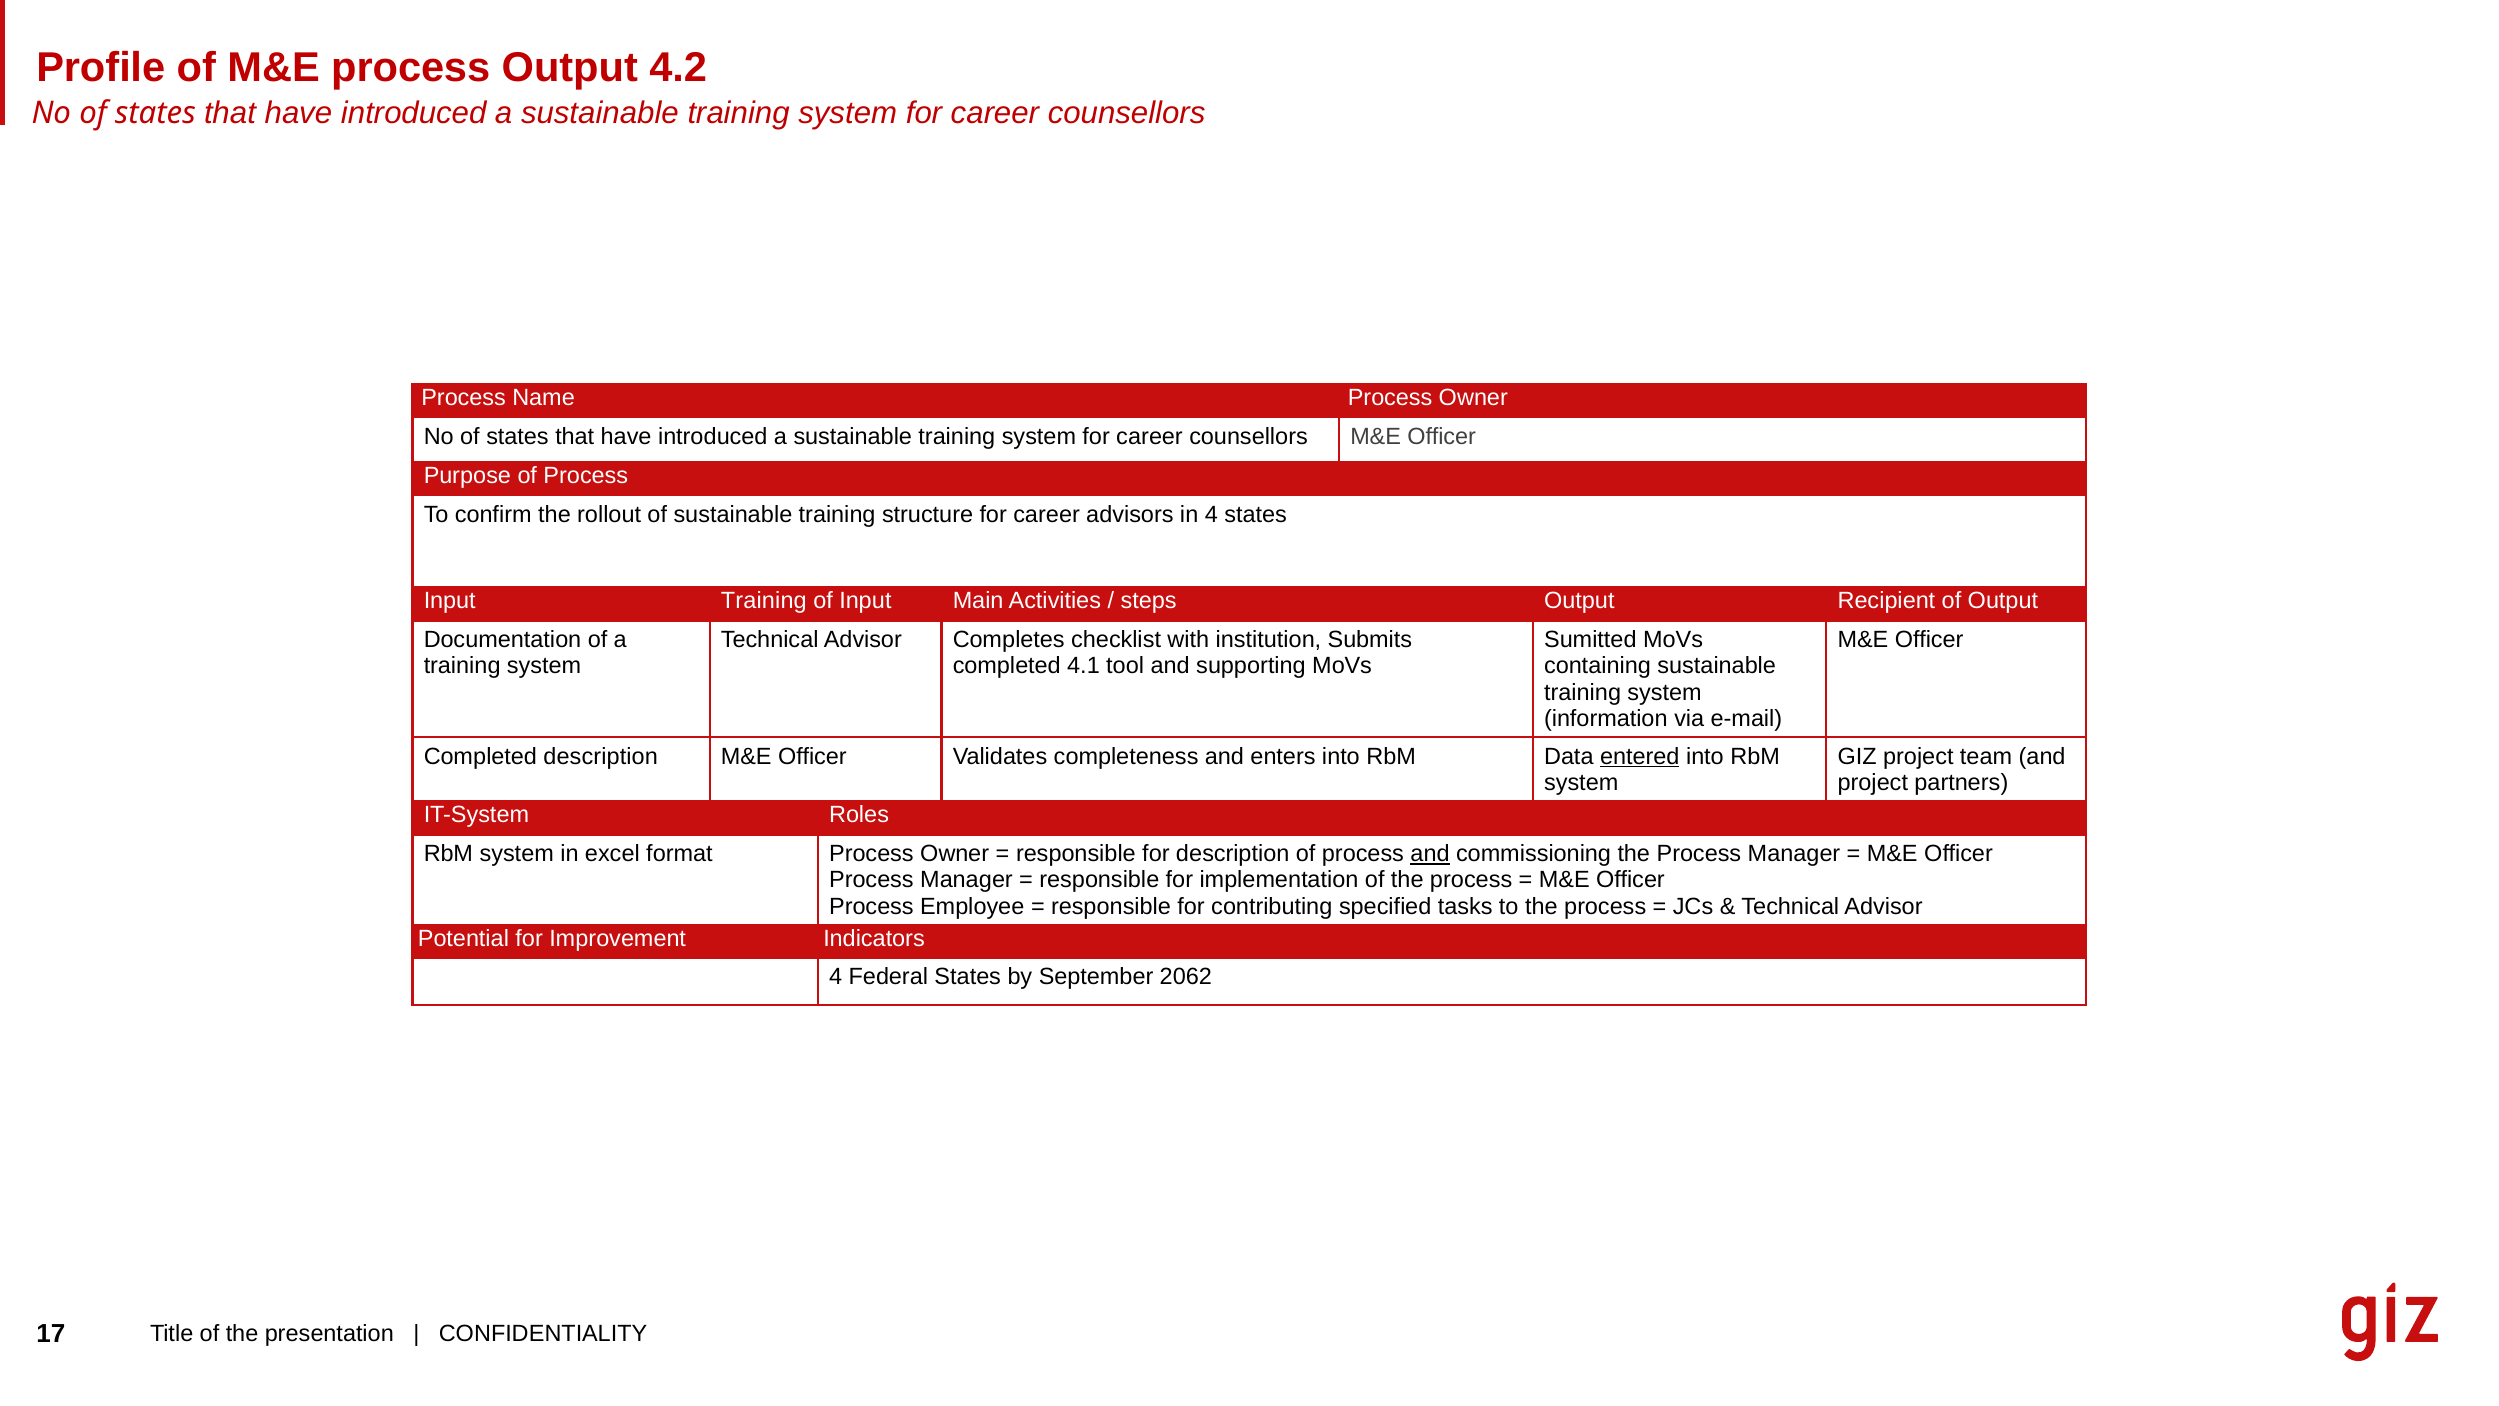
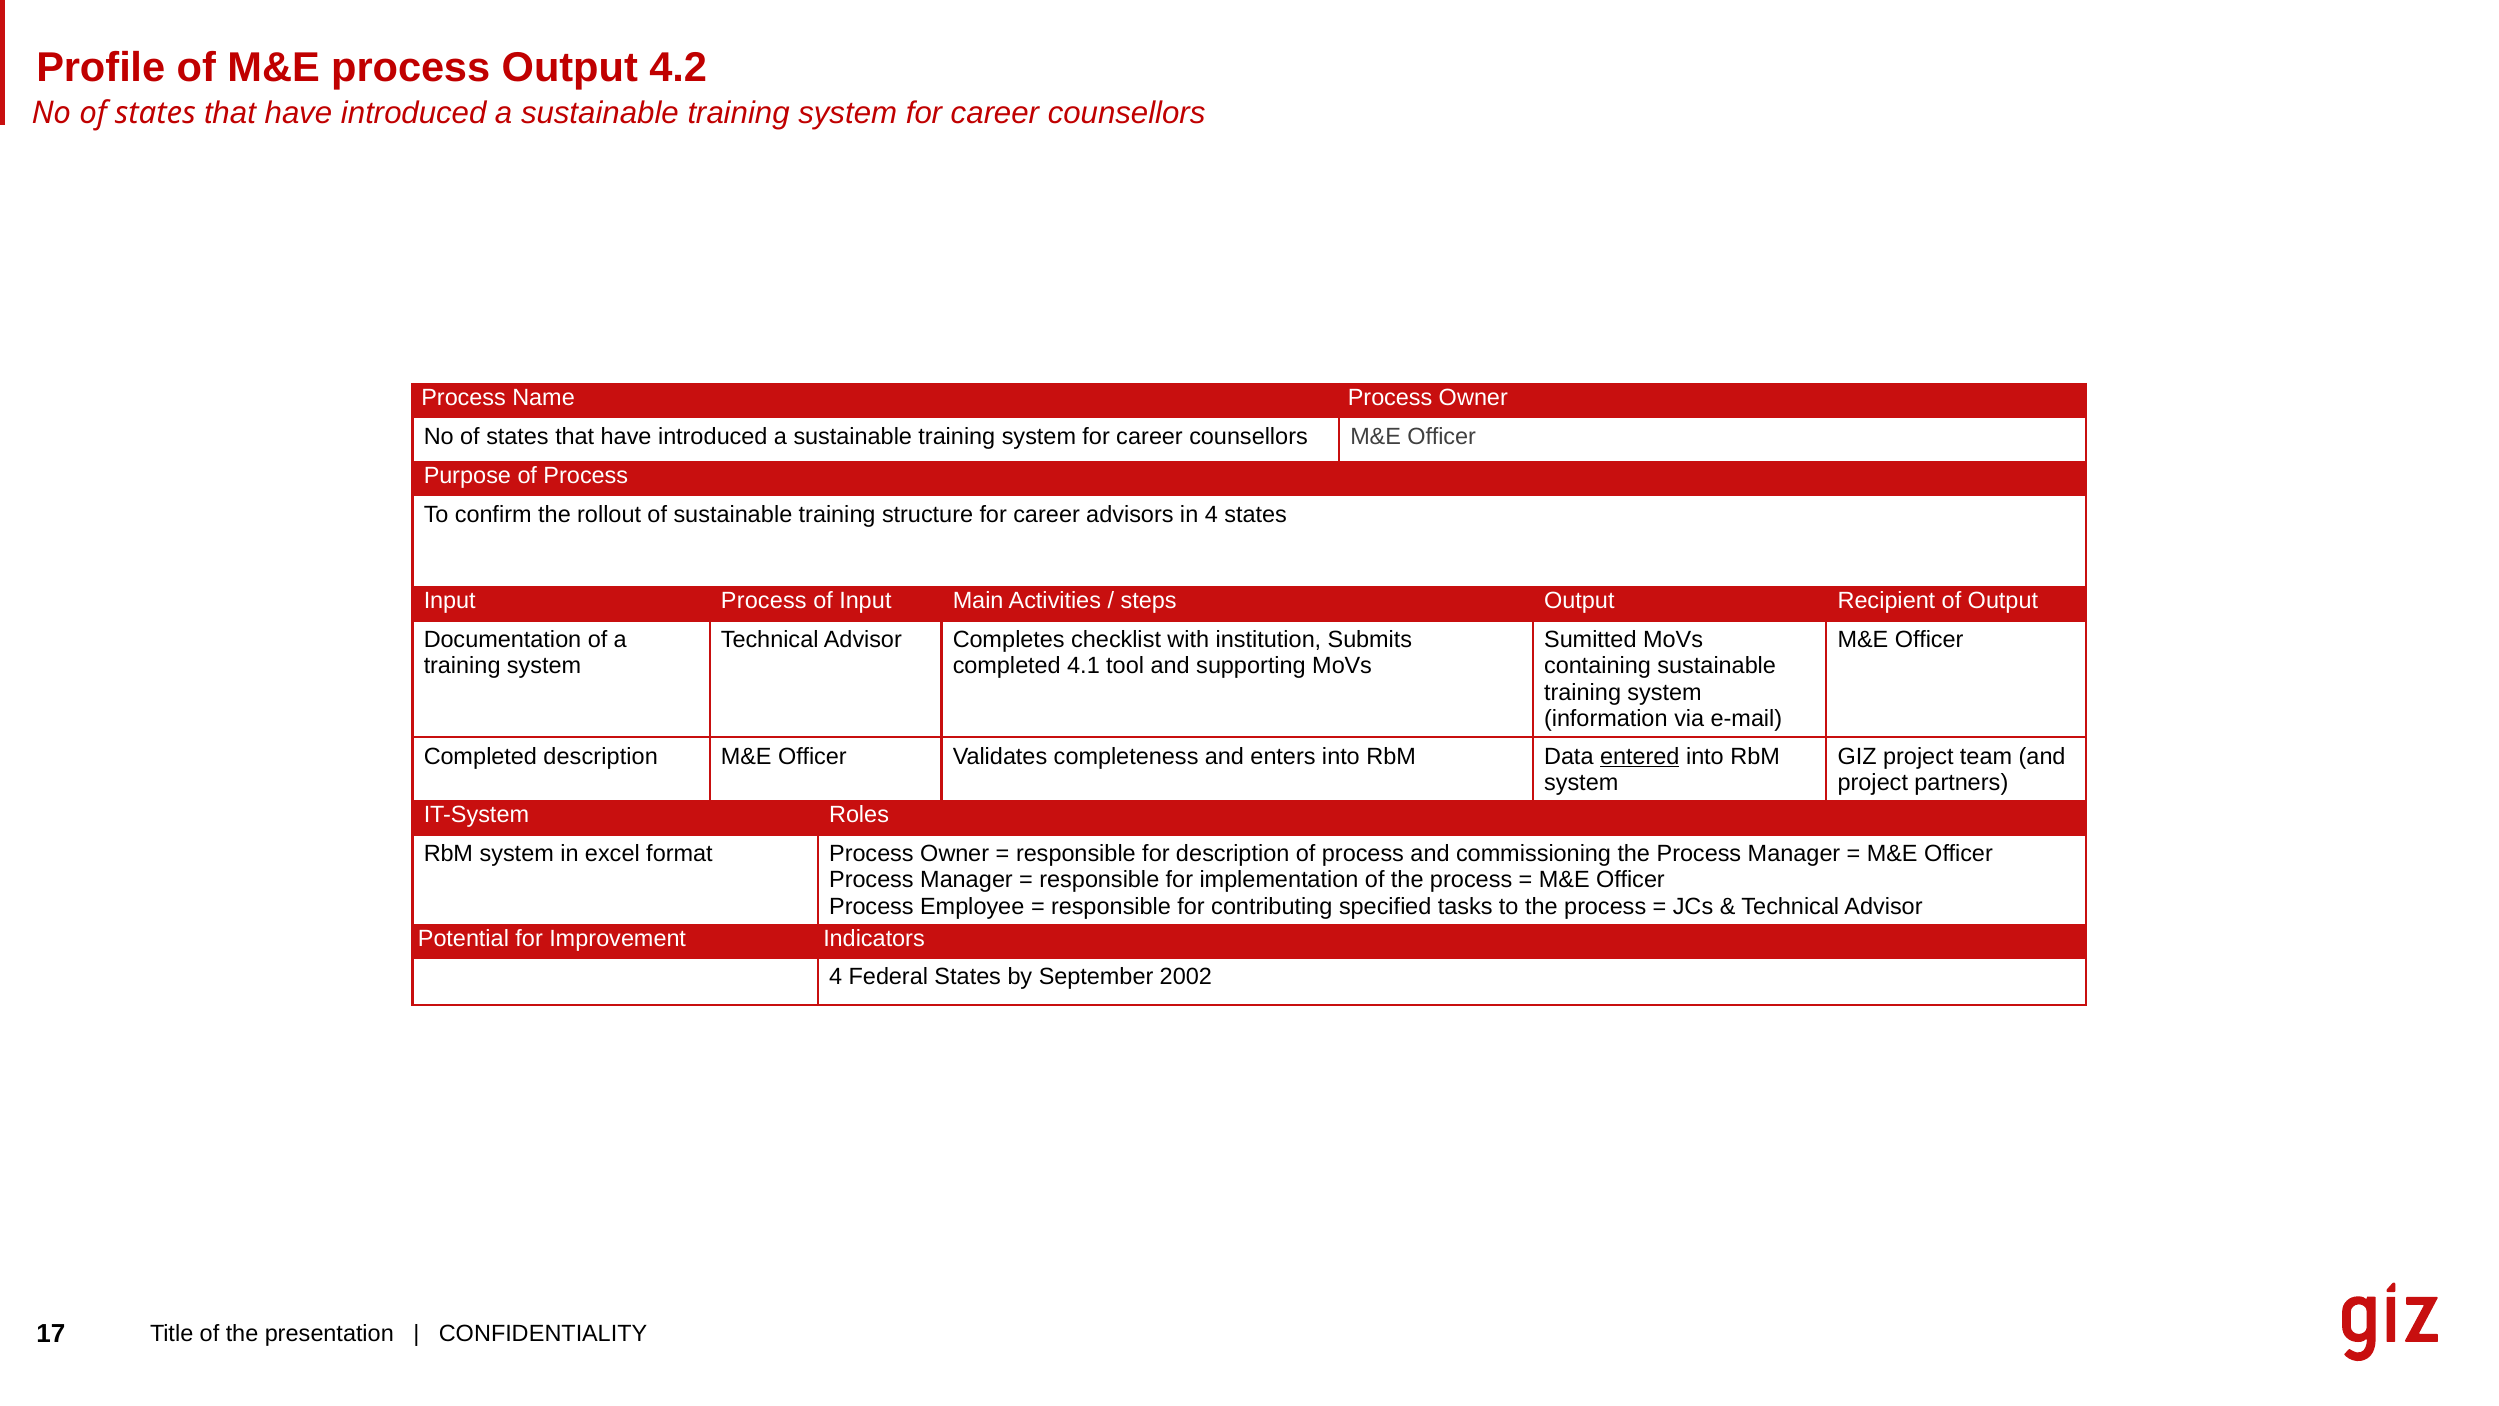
Input Training: Training -> Process
and at (1430, 854) underline: present -> none
2062: 2062 -> 2002
